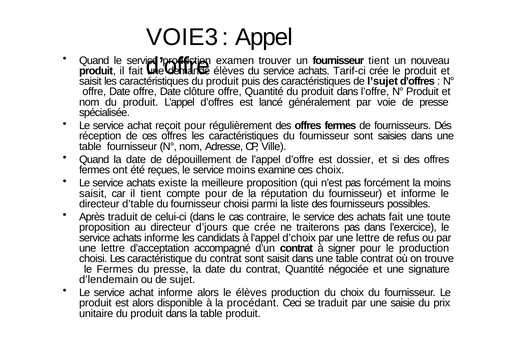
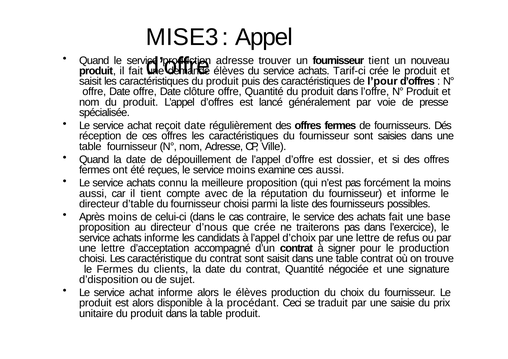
VOIE3: VOIE3 -> MISE3
examen at (235, 60): examen -> adresse
l’sujet: l’sujet -> l’pour
reçoit pour: pour -> date
ces choix: choix -> aussi
existe: existe -> connu
saisit at (93, 193): saisit -> aussi
compte pour: pour -> avec
Après traduit: traduit -> moins
toute: toute -> base
d’jours: d’jours -> d’nous
du presse: presse -> clients
d’lendemain: d’lendemain -> d’disposition
